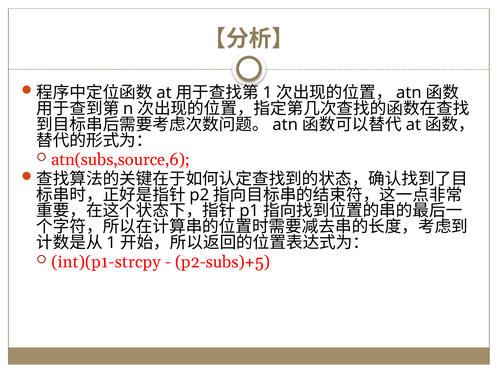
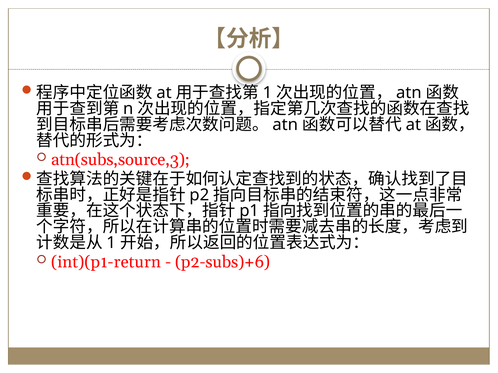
atn(subs,source,6: atn(subs,source,6 -> atn(subs,source,3
int)(p1-strcpy: int)(p1-strcpy -> int)(p1-return
p2-subs)+5: p2-subs)+5 -> p2-subs)+6
